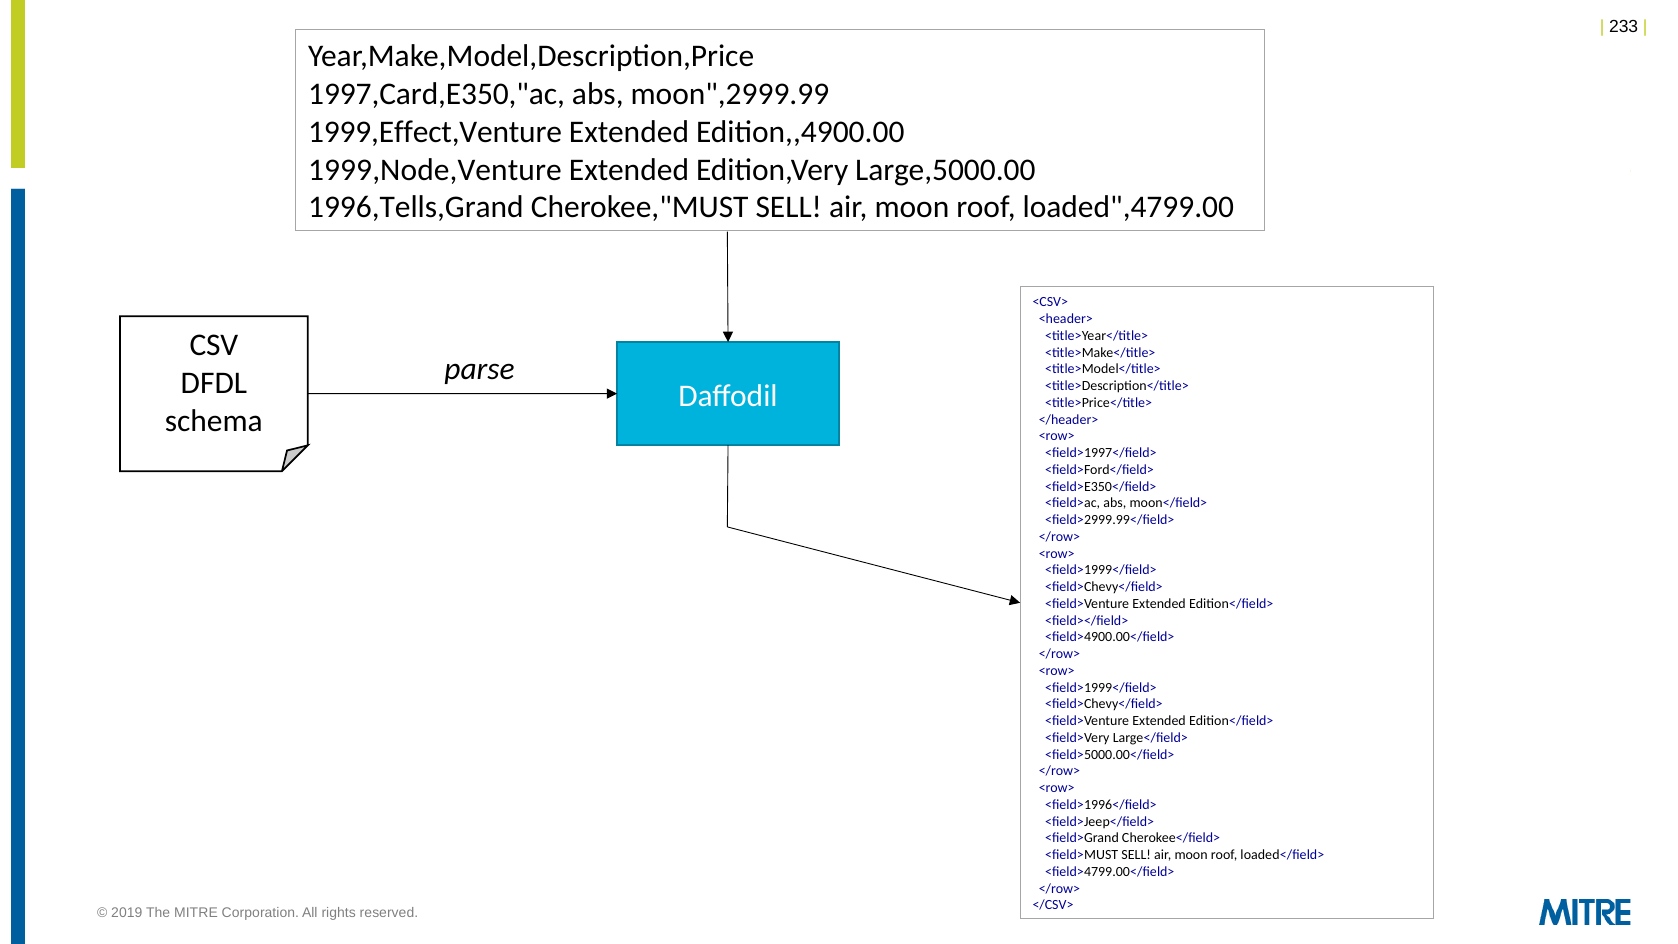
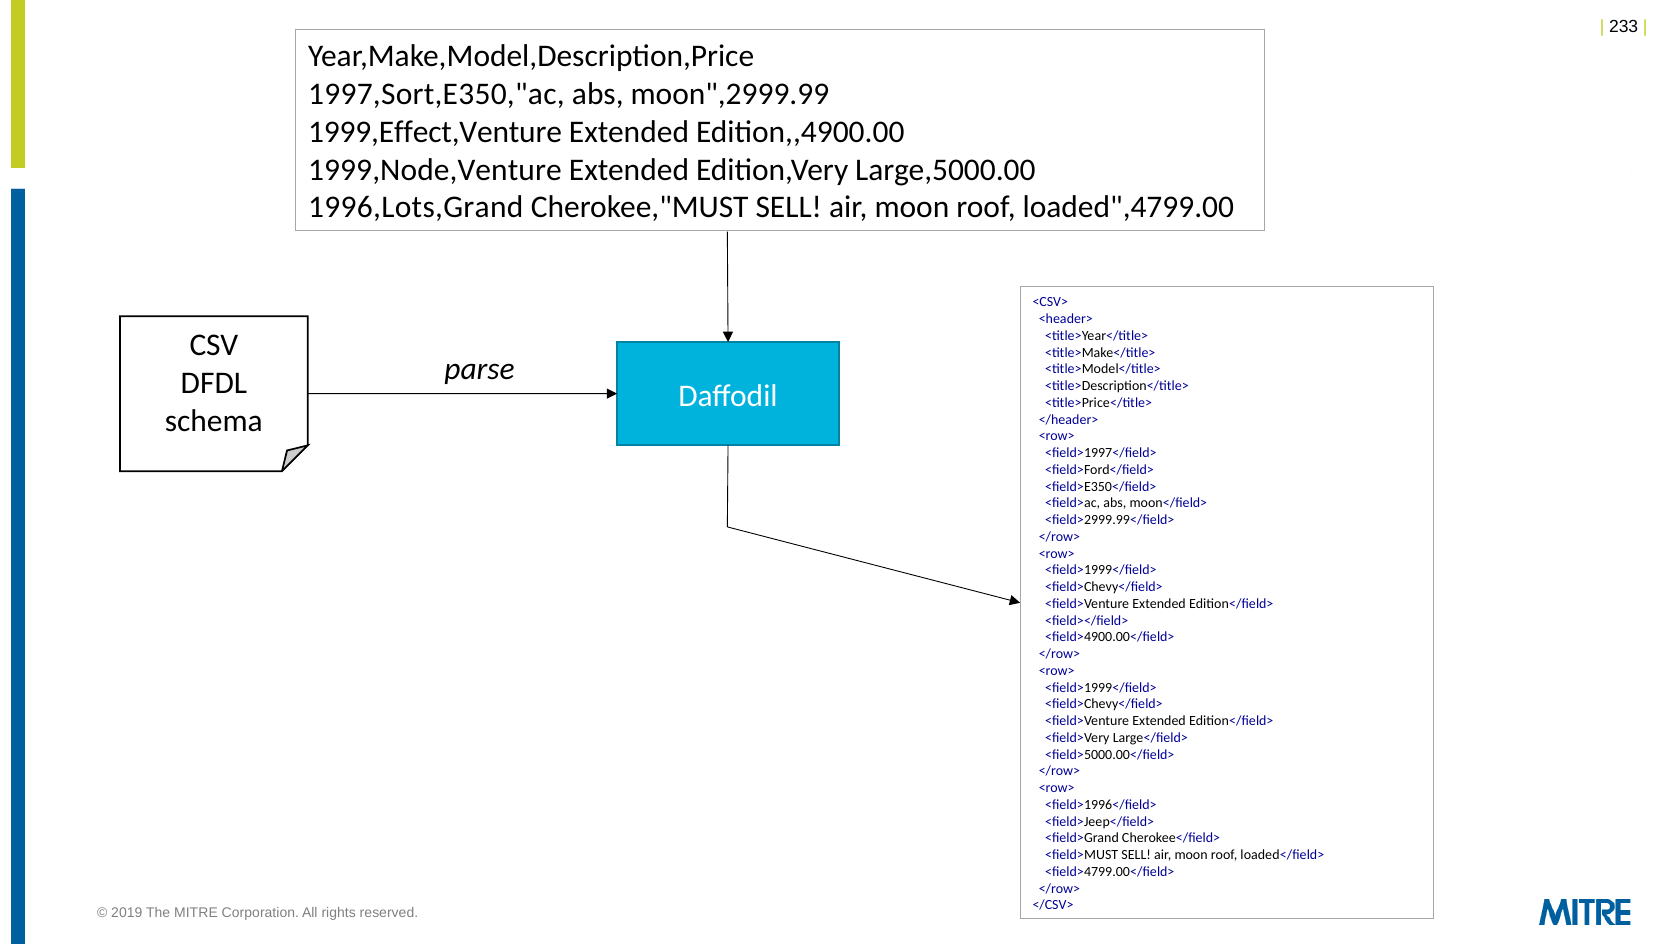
1997,Card,E350,"ac: 1997,Card,E350,"ac -> 1997,Sort,E350,"ac
1996,Tells,Grand: 1996,Tells,Grand -> 1996,Lots,Grand
